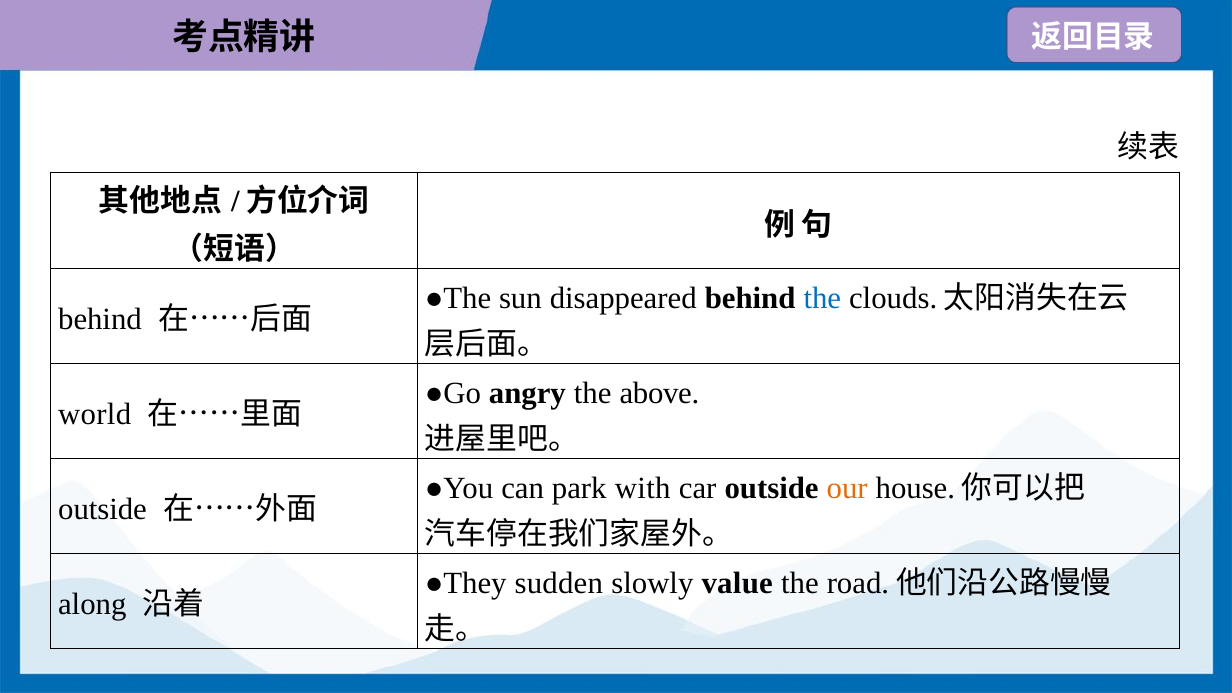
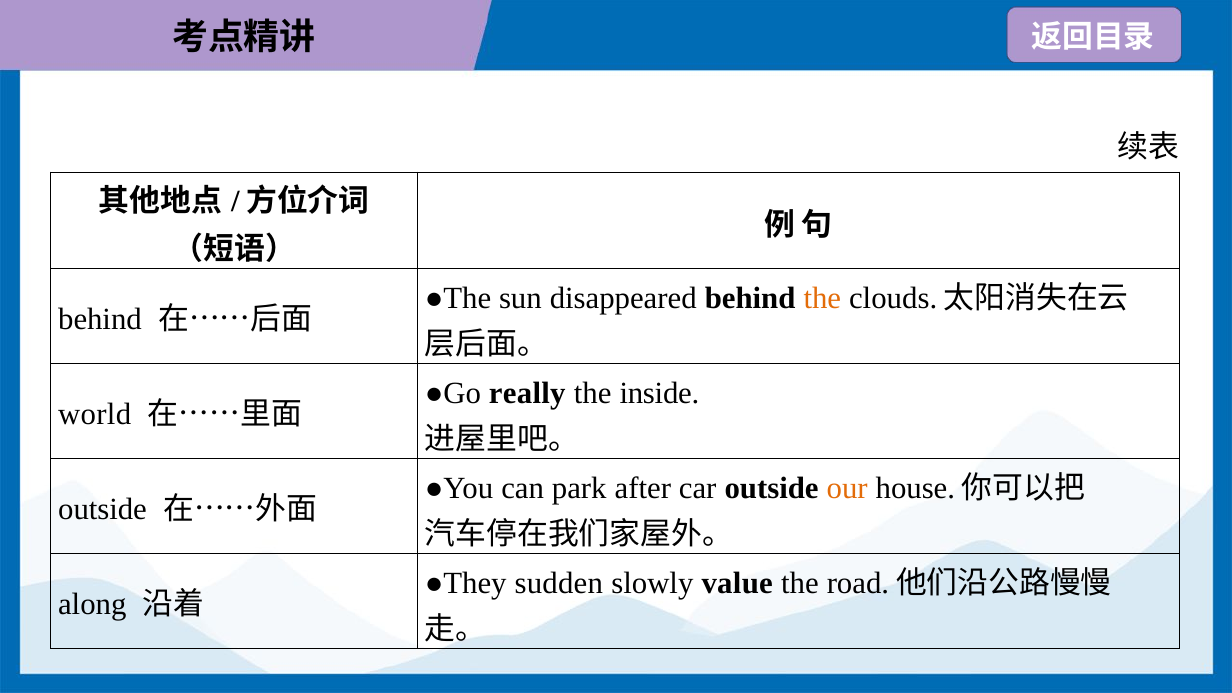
the at (822, 298) colour: blue -> orange
angry: angry -> really
above: above -> inside
with: with -> after
